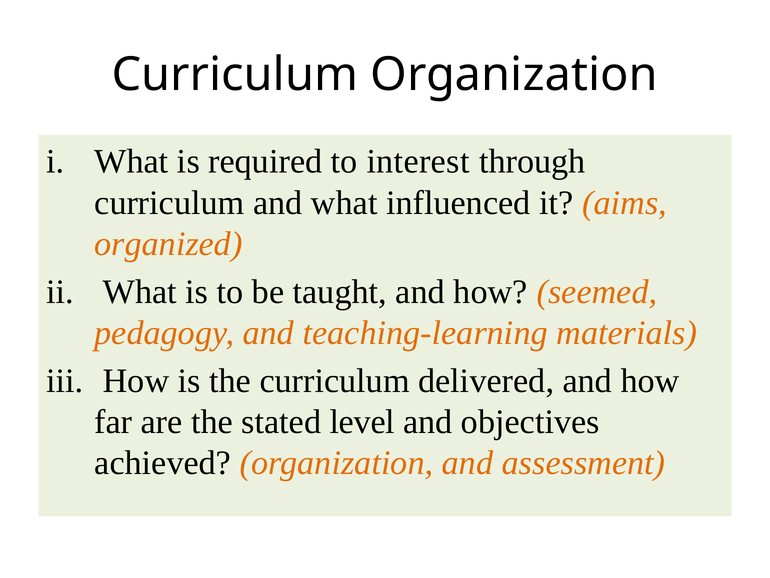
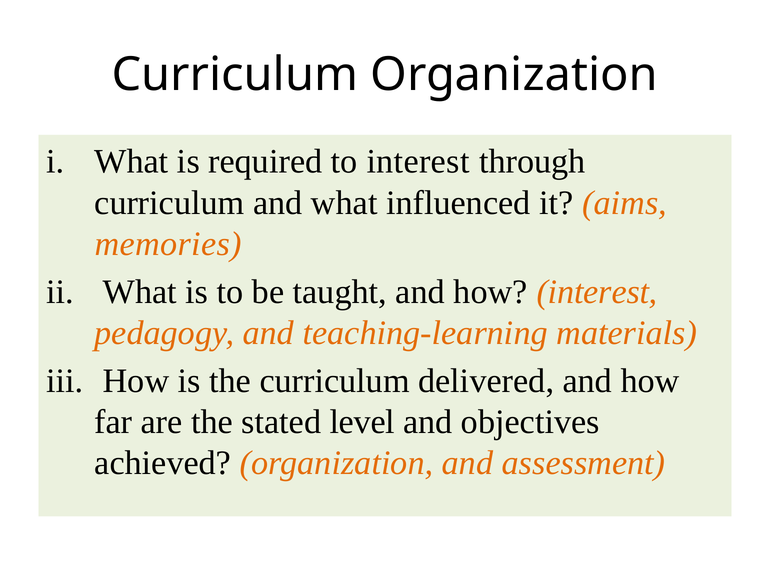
organized: organized -> memories
how seemed: seemed -> interest
